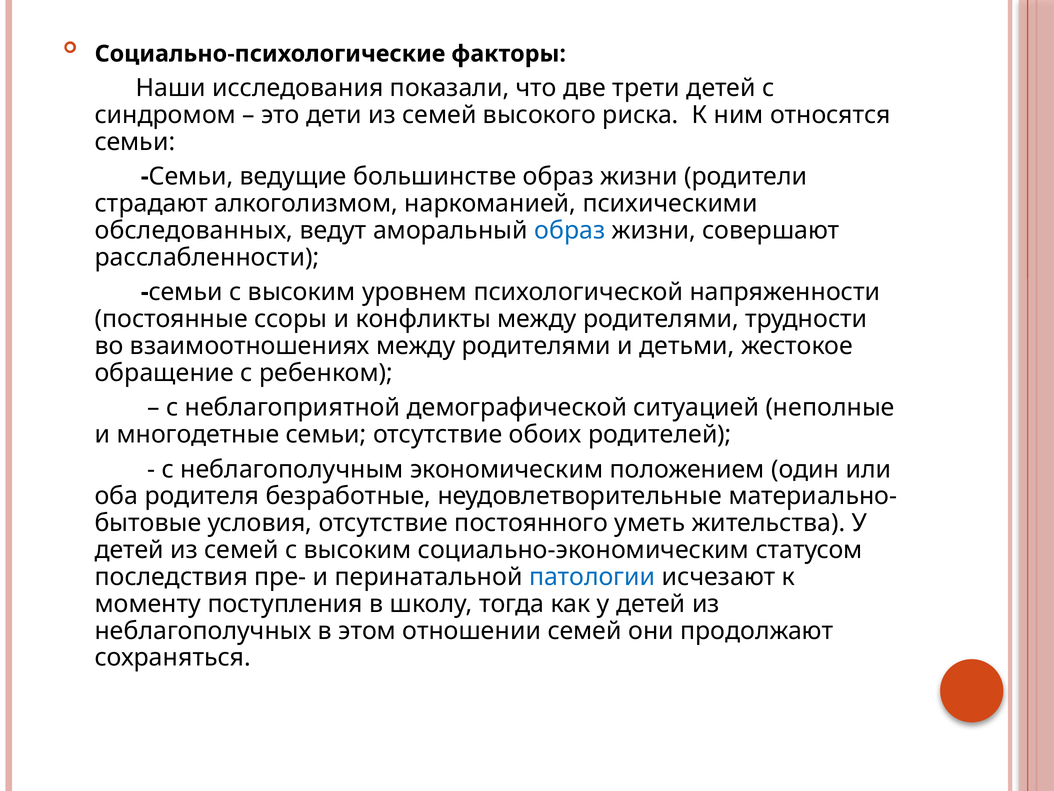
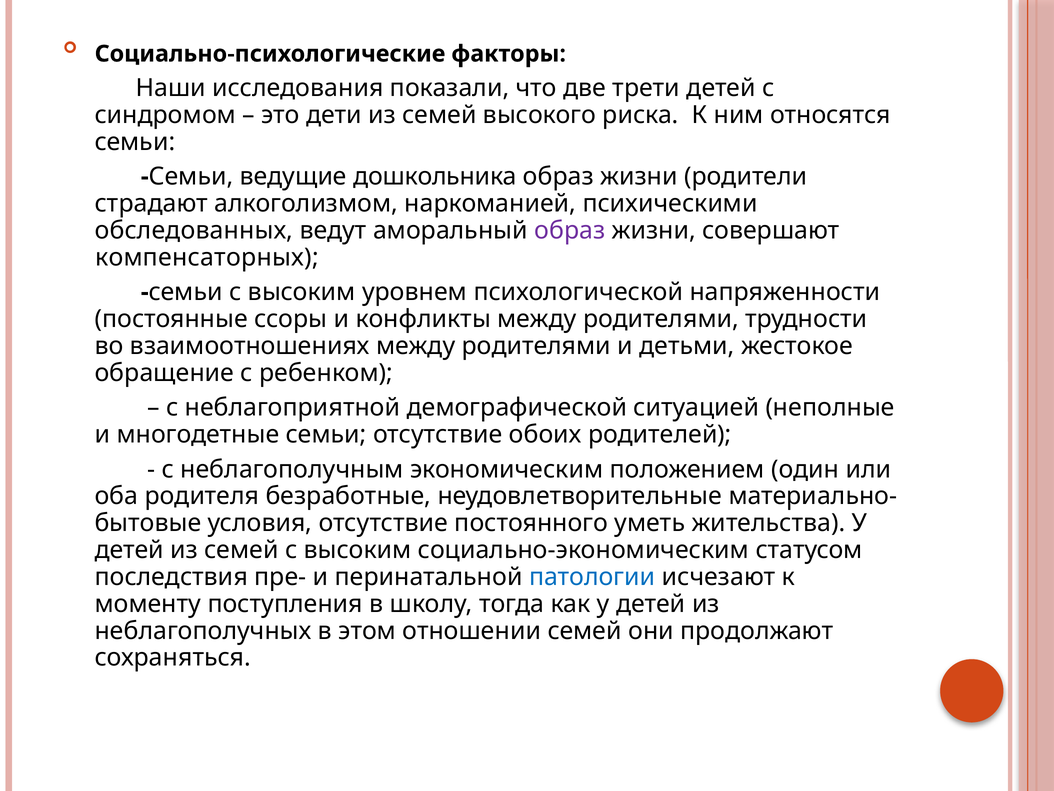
большинстве: большинстве -> дошкольника
образ at (570, 230) colour: blue -> purple
расслабленности: расслабленности -> компенсаторных
